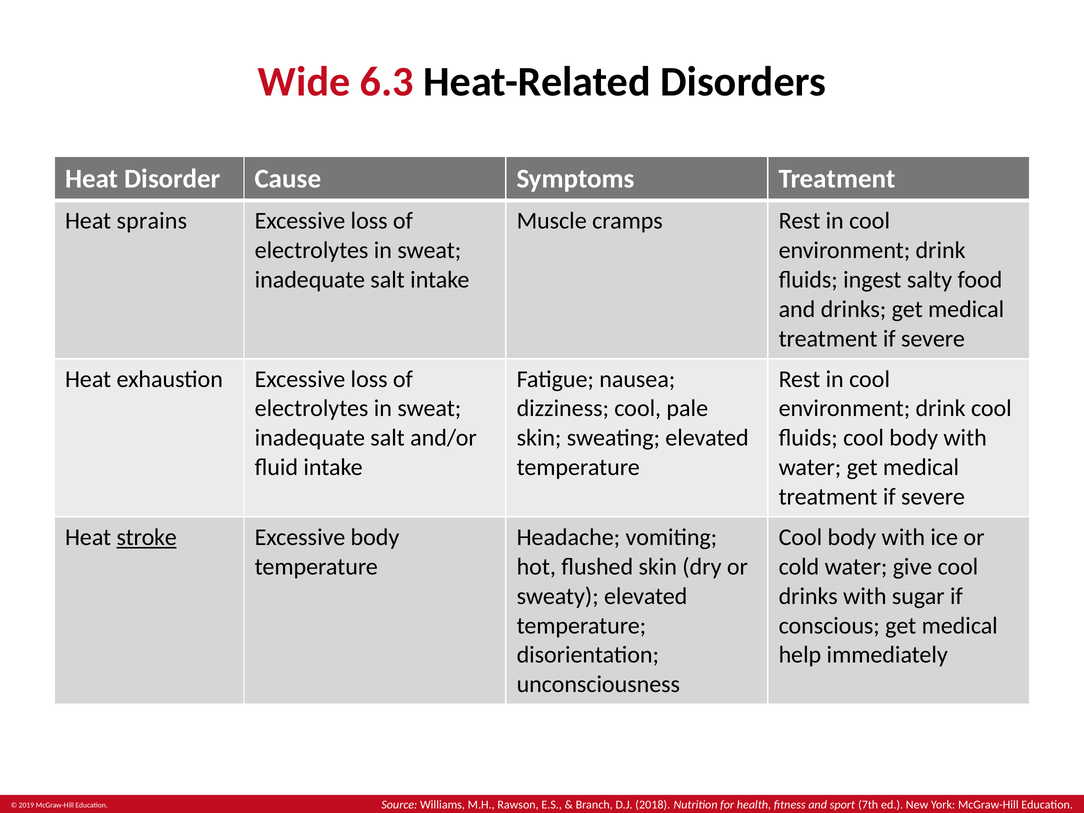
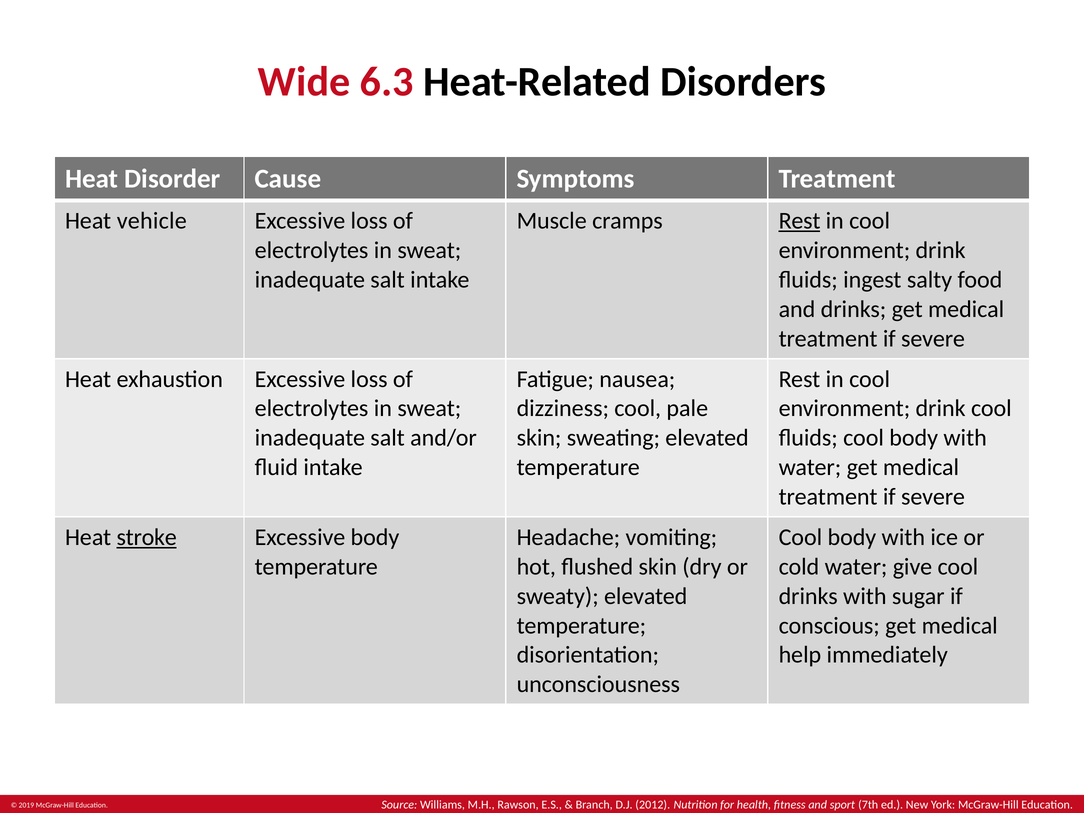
sprains: sprains -> vehicle
Rest at (800, 221) underline: none -> present
2018: 2018 -> 2012
